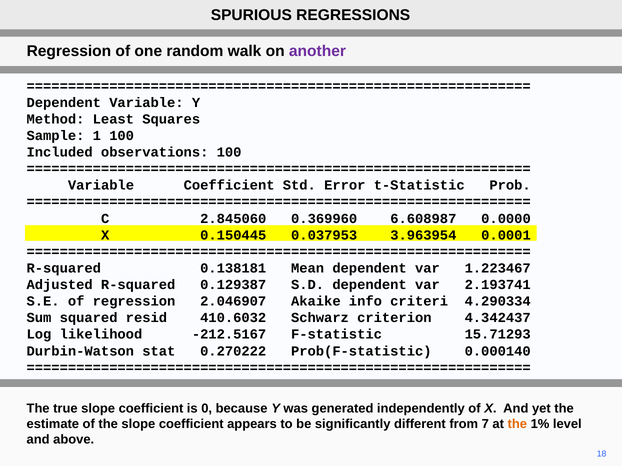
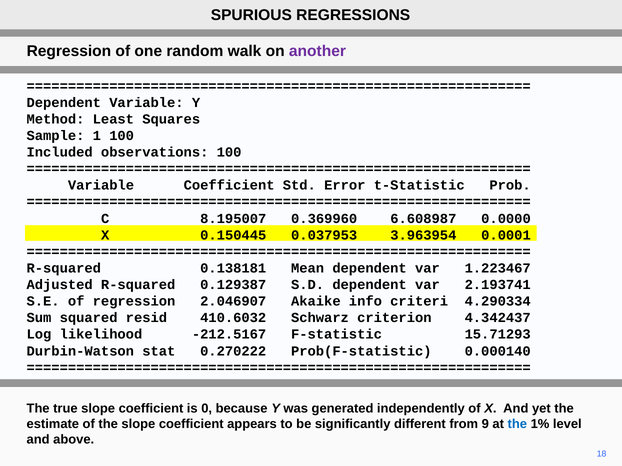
2.845060: 2.845060 -> 8.195007
7: 7 -> 9
the at (517, 424) colour: orange -> blue
